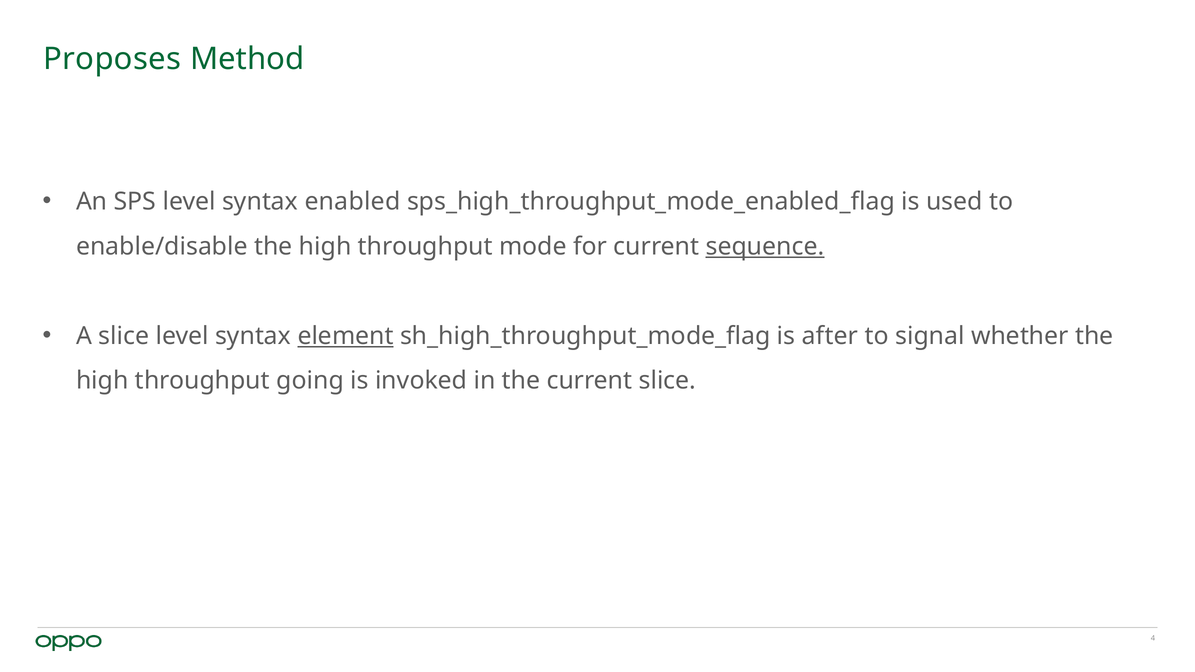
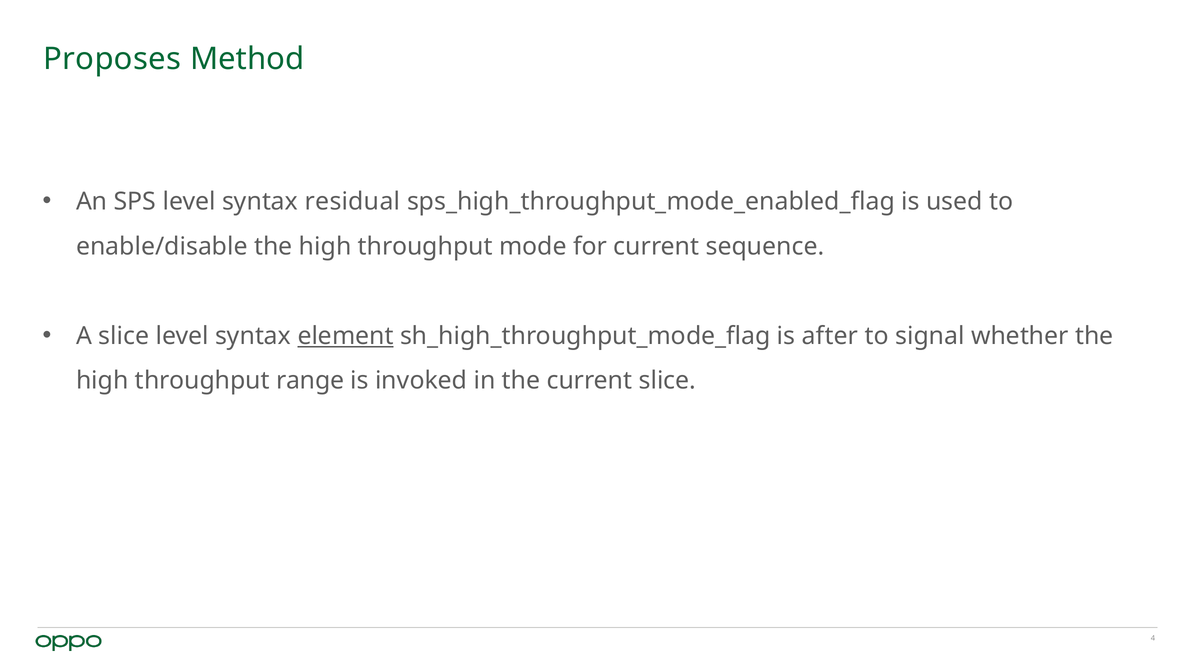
enabled: enabled -> residual
sequence underline: present -> none
going: going -> range
